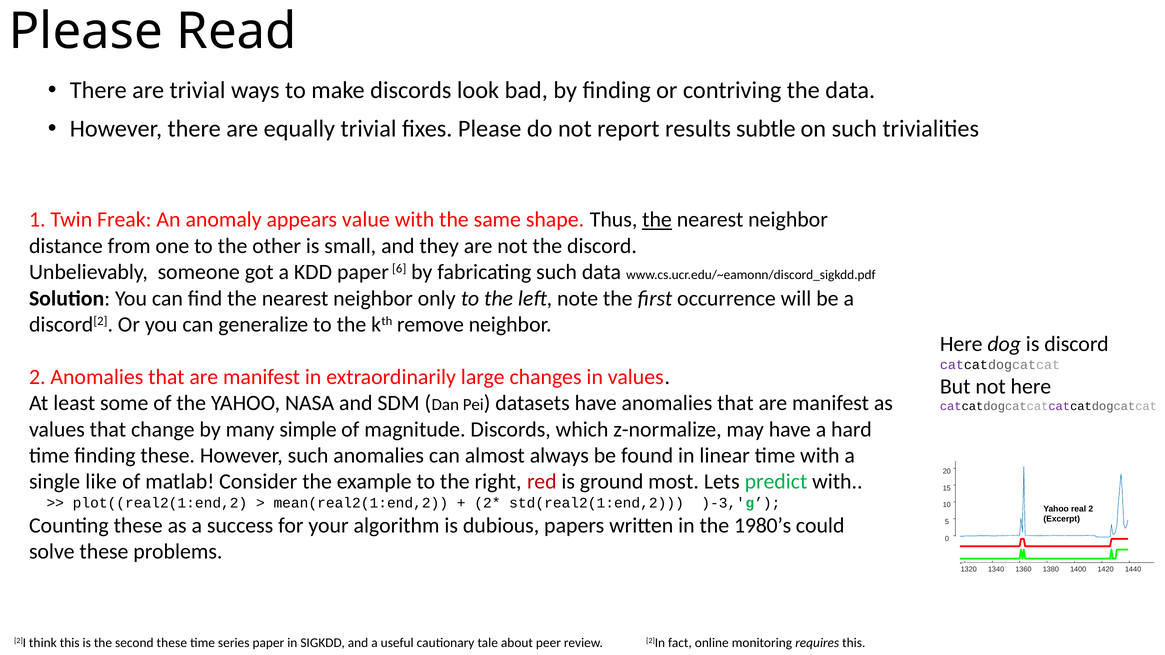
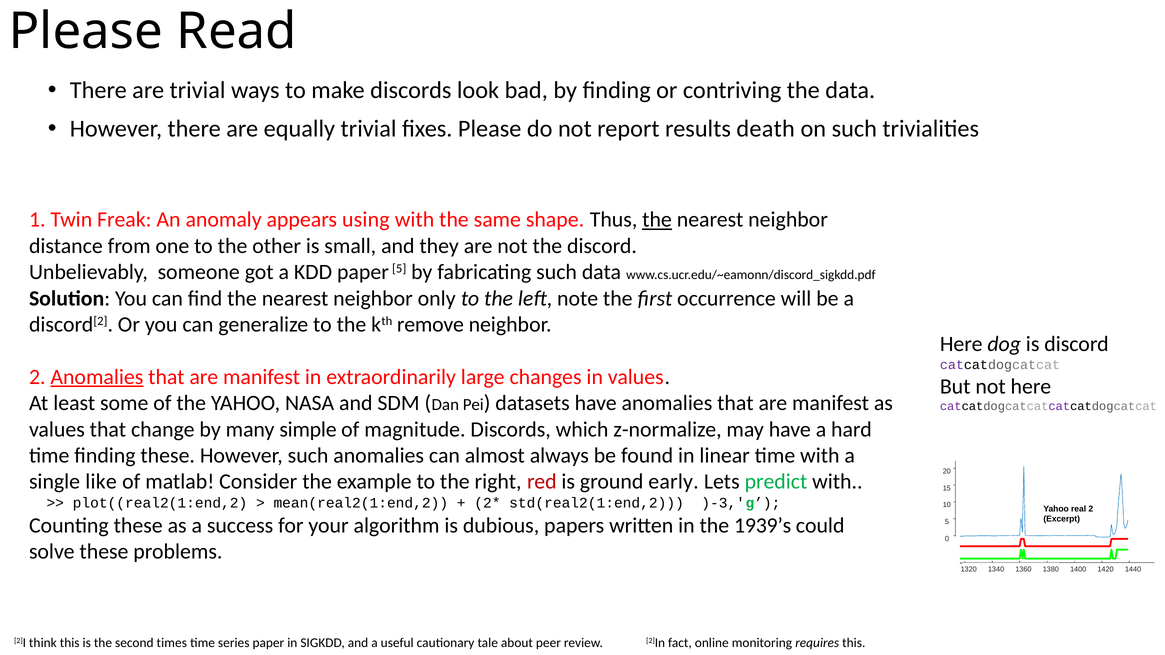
subtle: subtle -> death
value: value -> using
paper 6: 6 -> 5
Anomalies at (97, 377) underline: none -> present
most: most -> early
1980’s: 1980’s -> 1939’s
second these: these -> times
